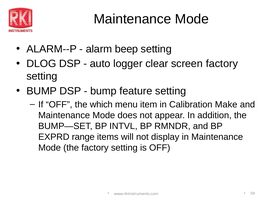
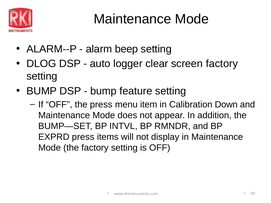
the which: which -> press
Make: Make -> Down
EXPRD range: range -> press
